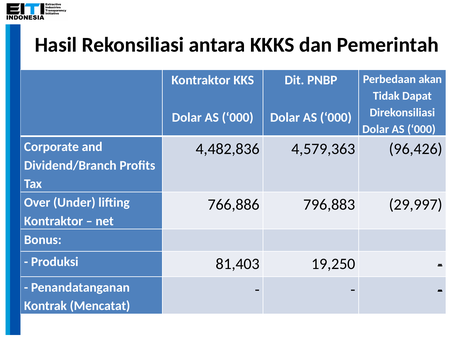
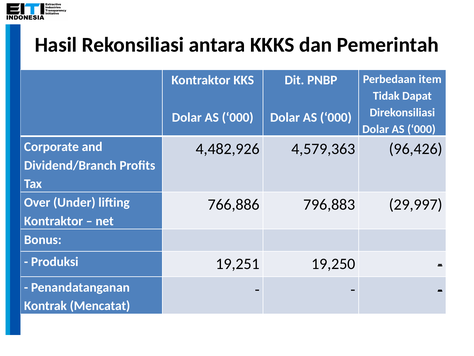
akan: akan -> item
4,482,836: 4,482,836 -> 4,482,926
81,403: 81,403 -> 19,251
